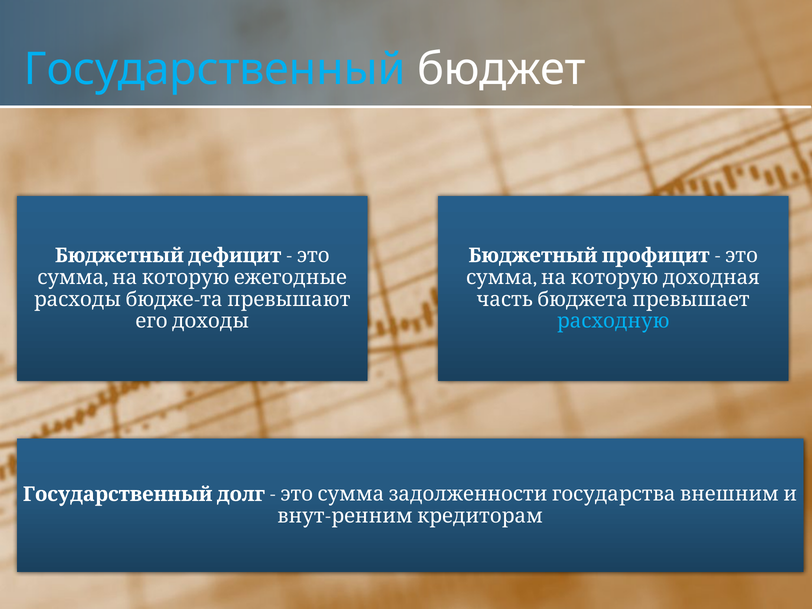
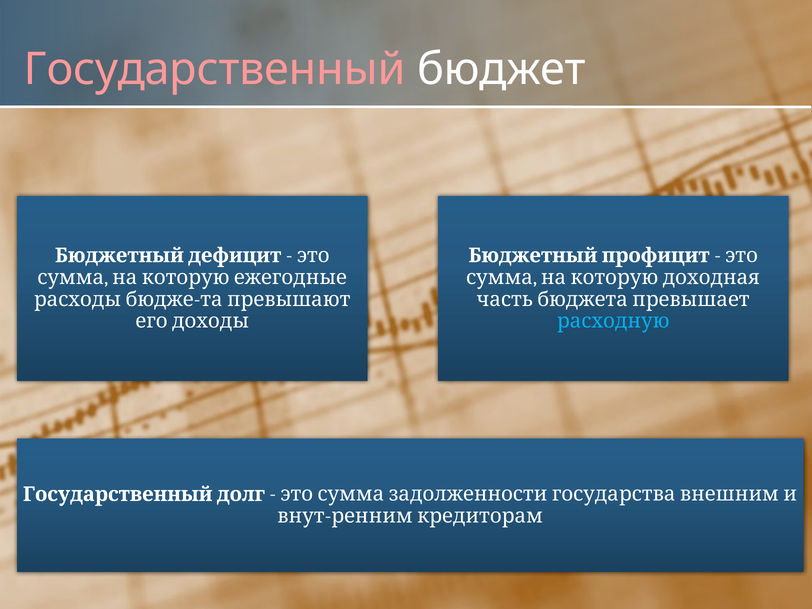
Государственный colour: light blue -> pink
